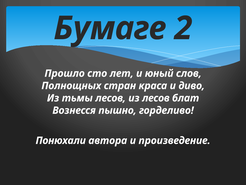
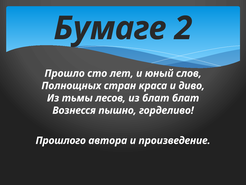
из лесов: лесов -> блат
Понюхали: Понюхали -> Прошлого
